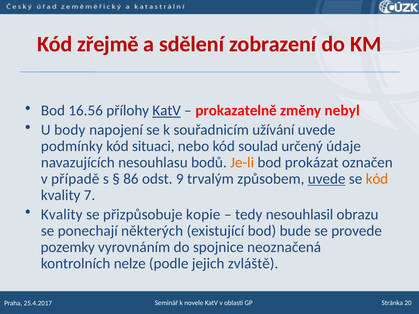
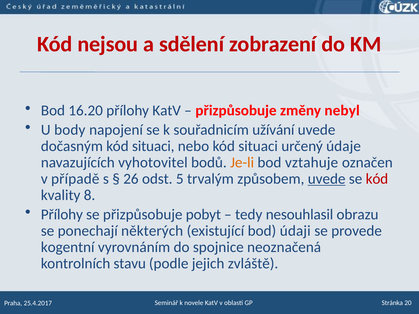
zřejmě: zřejmě -> nejsou
16.56: 16.56 -> 16.20
KatV at (167, 111) underline: present -> none
prokazatelně at (236, 111): prokazatelně -> přizpůsobuje
podmínky: podmínky -> dočasným
nebo kód soulad: soulad -> situaci
nesouhlasu: nesouhlasu -> vyhotovitel
prokázat: prokázat -> vztahuje
86: 86 -> 26
9: 9 -> 5
kód at (377, 179) colour: orange -> red
7: 7 -> 8
Kvality at (62, 215): Kvality -> Přílohy
kopie: kopie -> pobyt
bude: bude -> údaji
pozemky: pozemky -> kogentní
nelze: nelze -> stavu
